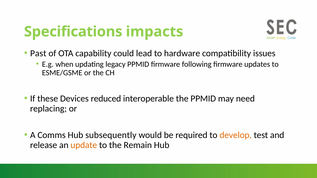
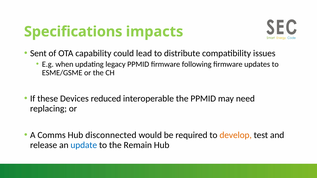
Past: Past -> Sent
hardware: hardware -> distribute
subsequently: subsequently -> disconnected
update colour: orange -> blue
